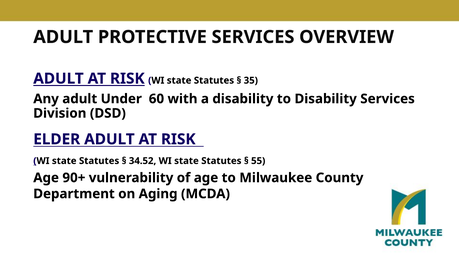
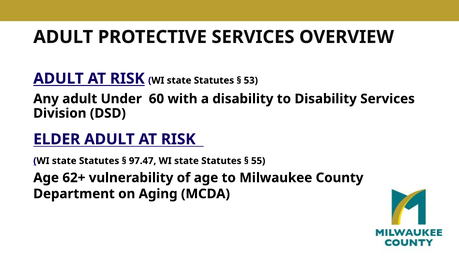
35: 35 -> 53
34.52: 34.52 -> 97.47
90+: 90+ -> 62+
